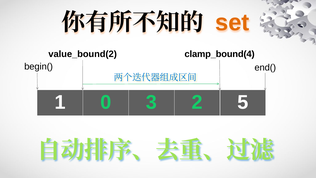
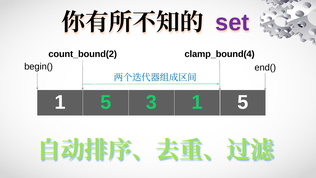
set colour: orange -> purple
value_bound(2: value_bound(2 -> count_bound(2
0 at (106, 102): 0 -> 5
3 2: 2 -> 1
